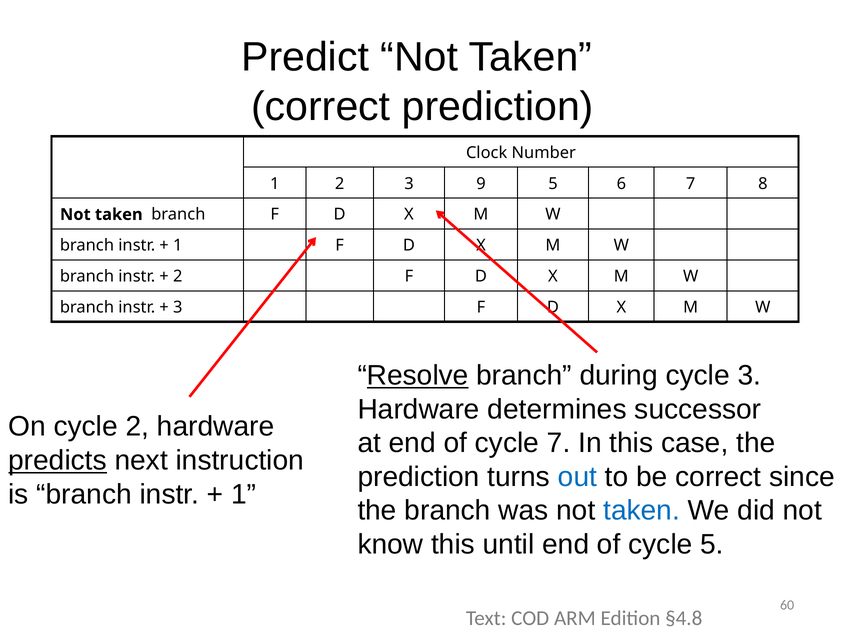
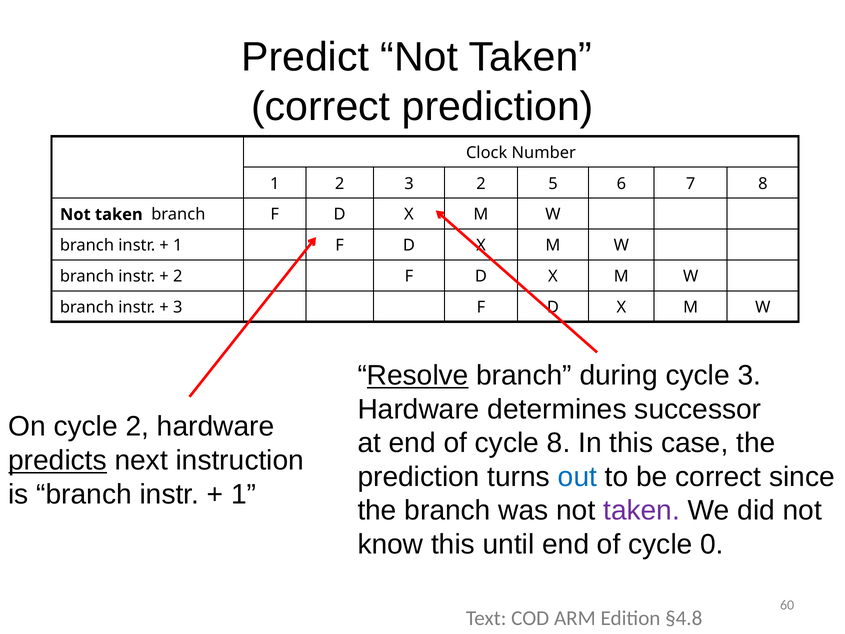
3 9: 9 -> 2
cycle 7: 7 -> 8
taken at (642, 510) colour: blue -> purple
cycle 5: 5 -> 0
